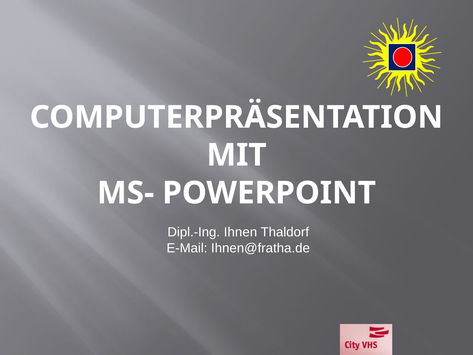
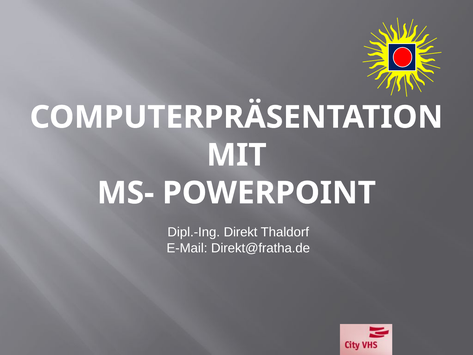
Ihnen: Ihnen -> Direkt
Ihnen@fratha.de: Ihnen@fratha.de -> Direkt@fratha.de
